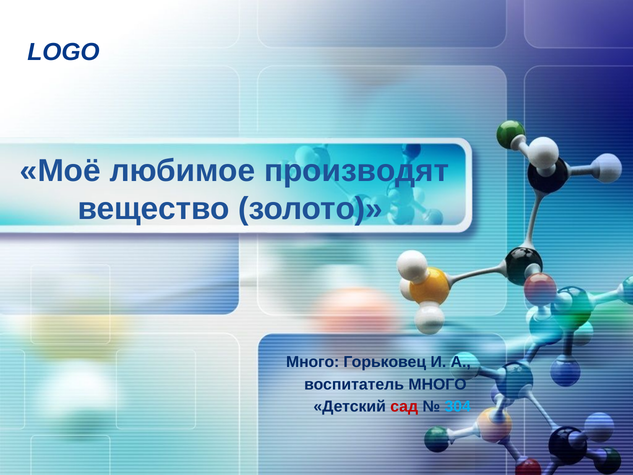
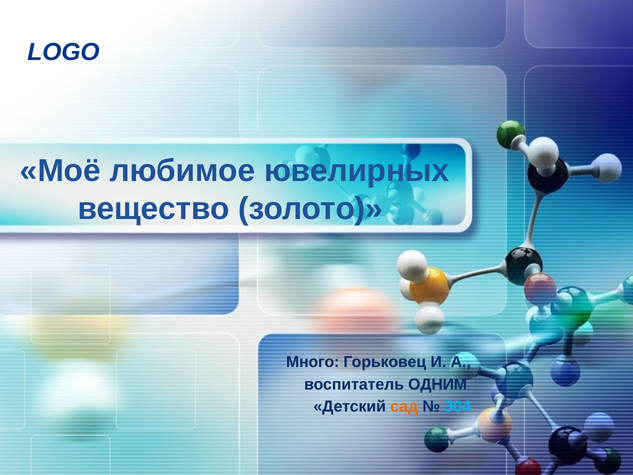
производят: производят -> ювелирных
воспитатель МНОГО: МНОГО -> ОДНИМ
сад colour: red -> orange
